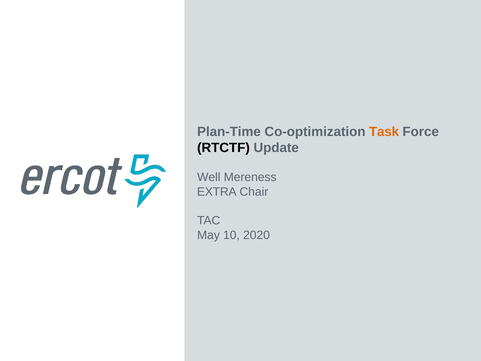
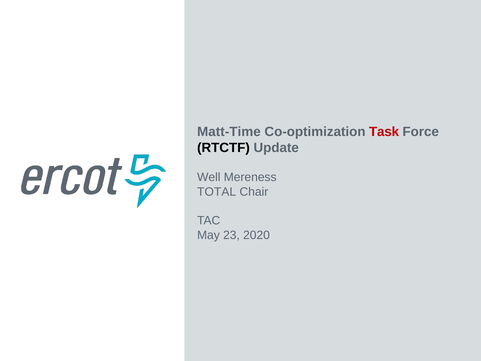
Plan-Time: Plan-Time -> Matt-Time
Task colour: orange -> red
EXTRA: EXTRA -> TOTAL
10: 10 -> 23
